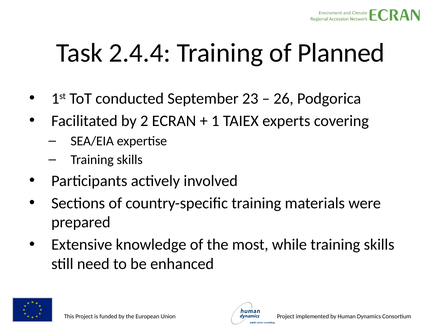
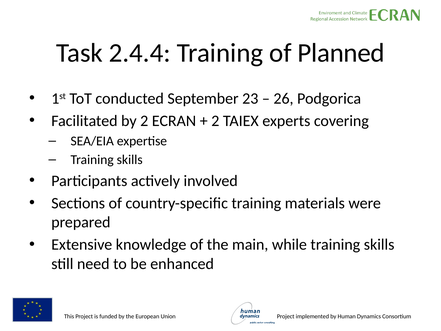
1 at (215, 121): 1 -> 2
most: most -> main
